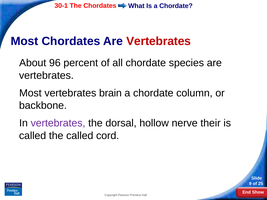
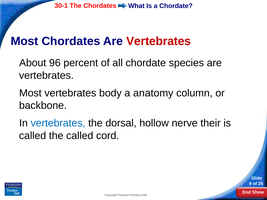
brain: brain -> body
chordate at (153, 93): chordate -> anatomy
vertebrates at (58, 123) colour: purple -> blue
